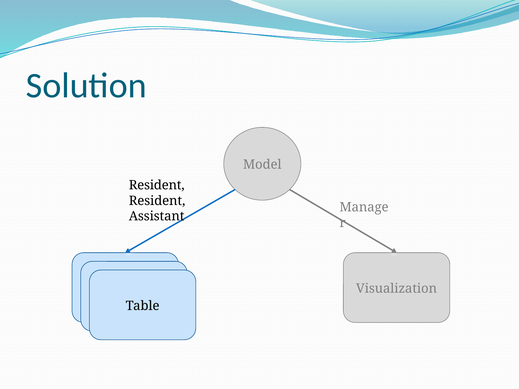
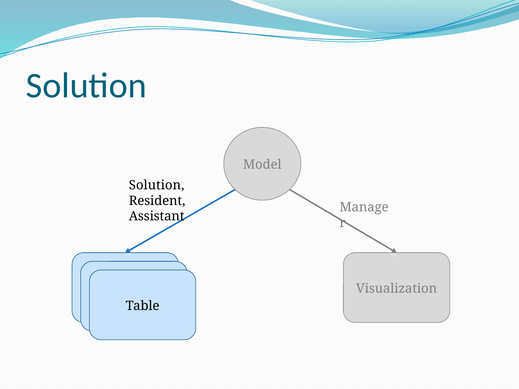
Resident at (157, 185): Resident -> Solution
